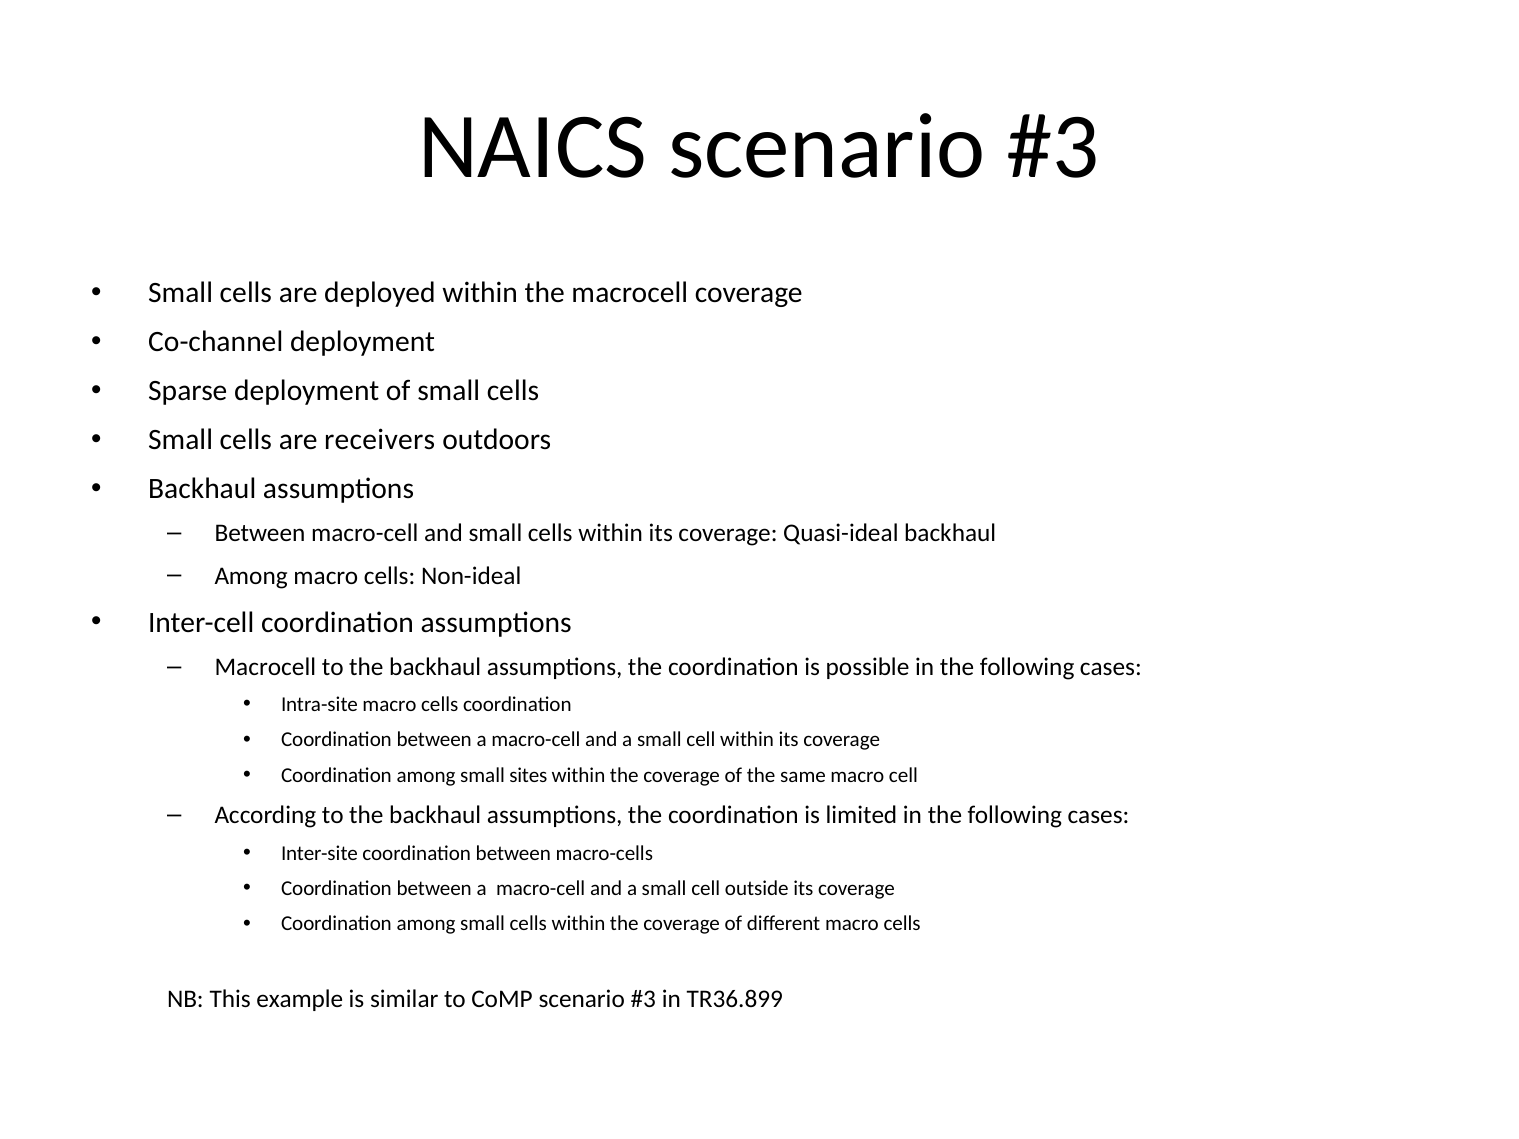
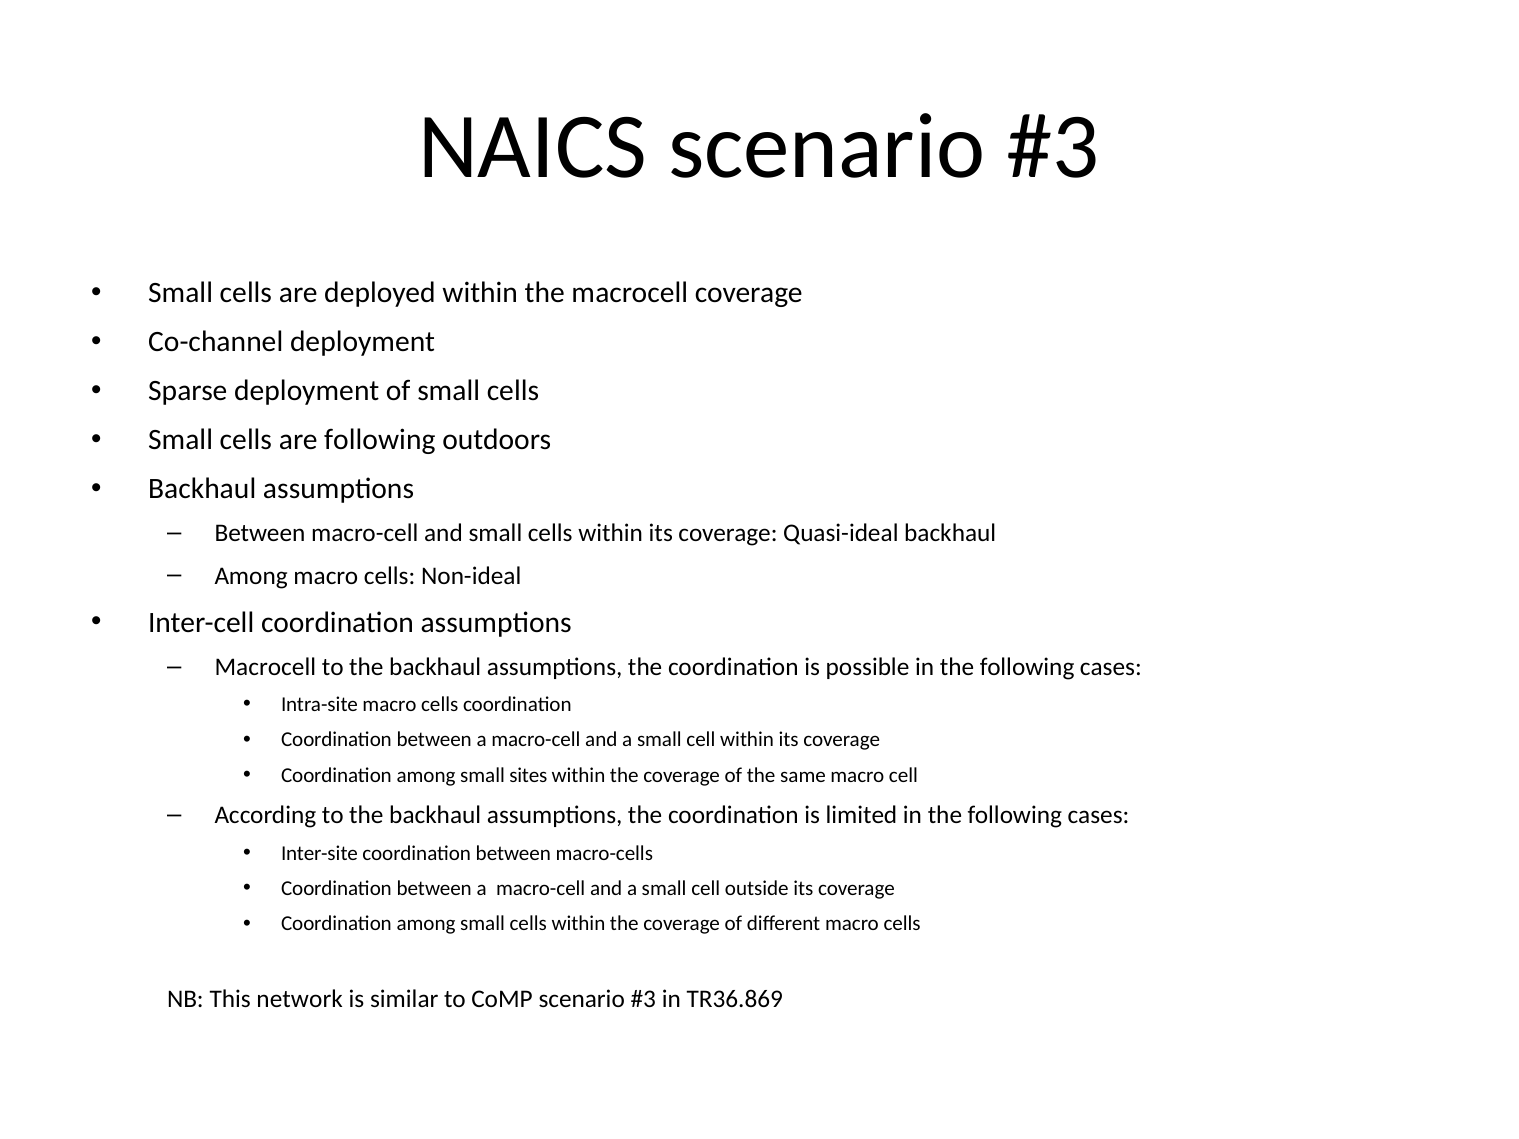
are receivers: receivers -> following
example: example -> network
TR36.899: TR36.899 -> TR36.869
